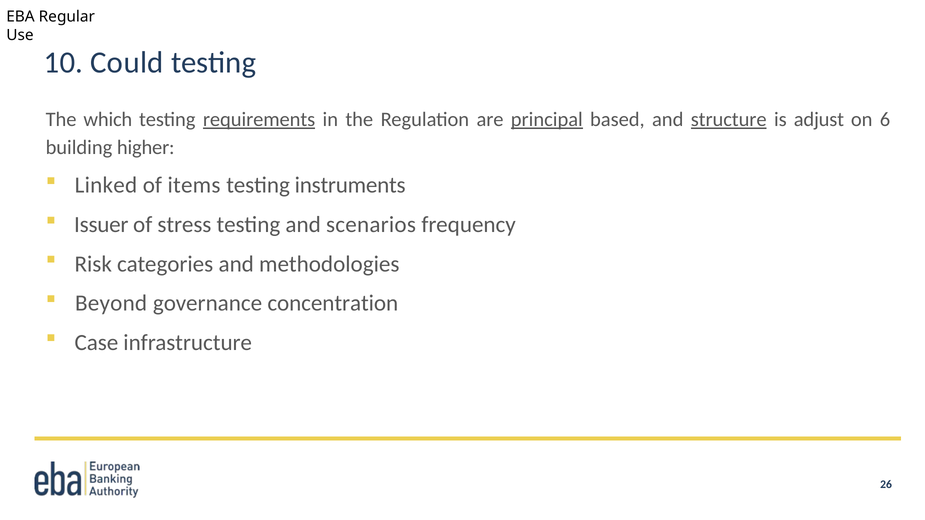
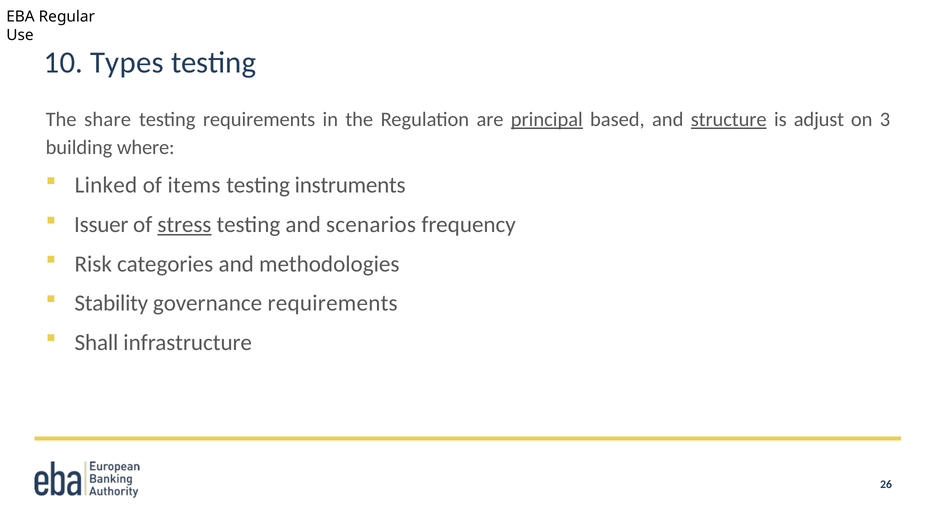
Could: Could -> Types
which: which -> share
requirements at (259, 119) underline: present -> none
6: 6 -> 3
higher: higher -> where
stress underline: none -> present
Beyond: Beyond -> Stability
governance concentration: concentration -> requirements
Case: Case -> Shall
